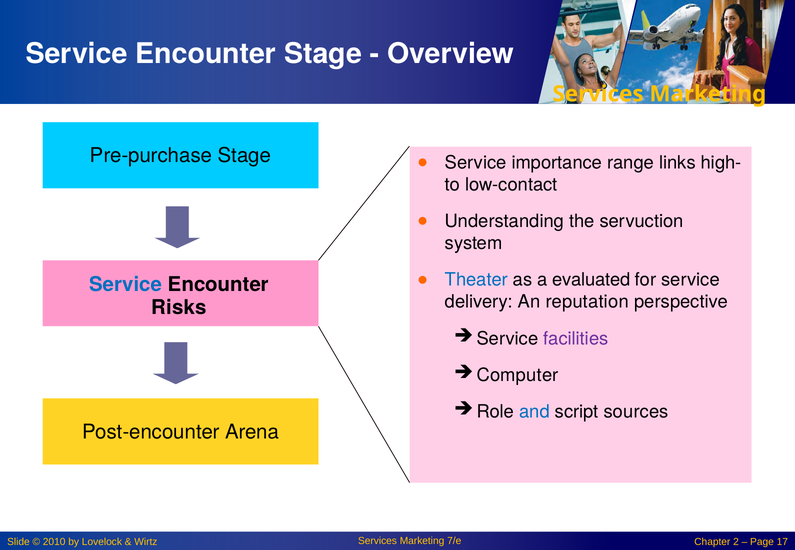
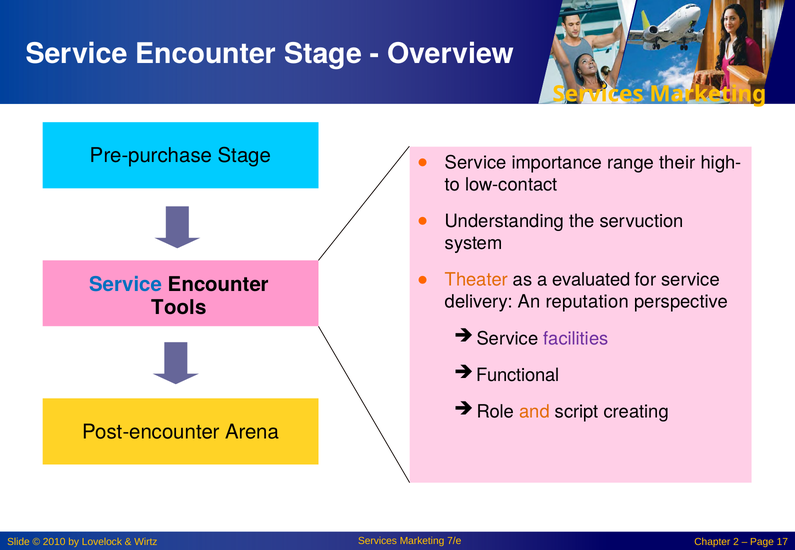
links: links -> their
Theater colour: blue -> orange
Risks: Risks -> Tools
Computer: Computer -> Functional
and colour: blue -> orange
sources: sources -> creating
